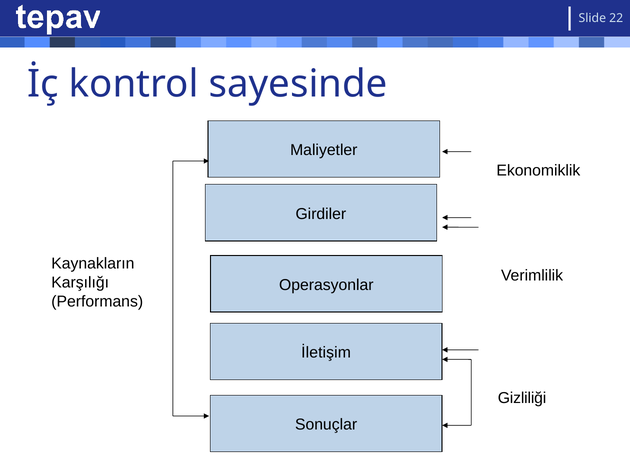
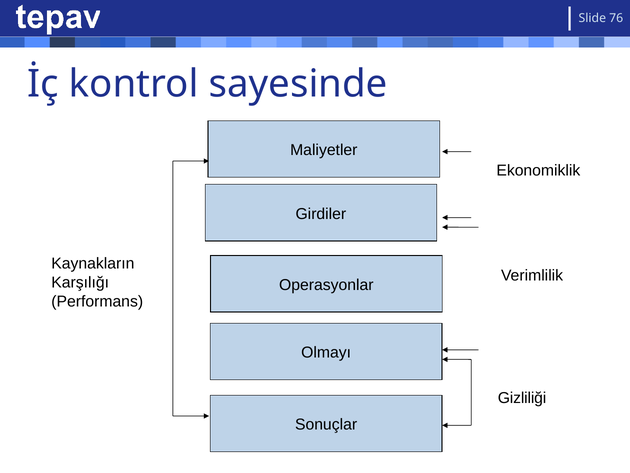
22: 22 -> 76
İletişim: İletişim -> Olmayı
